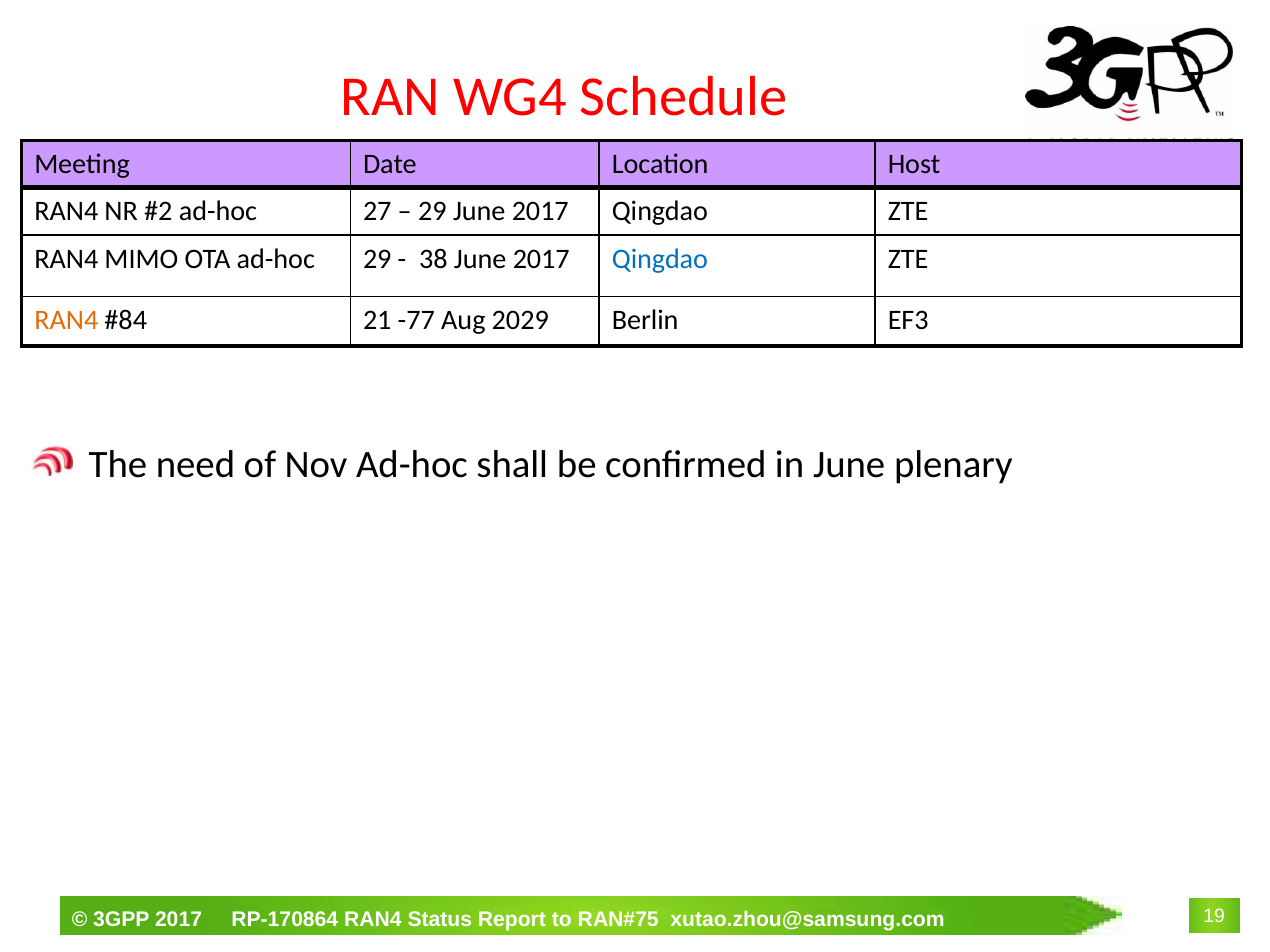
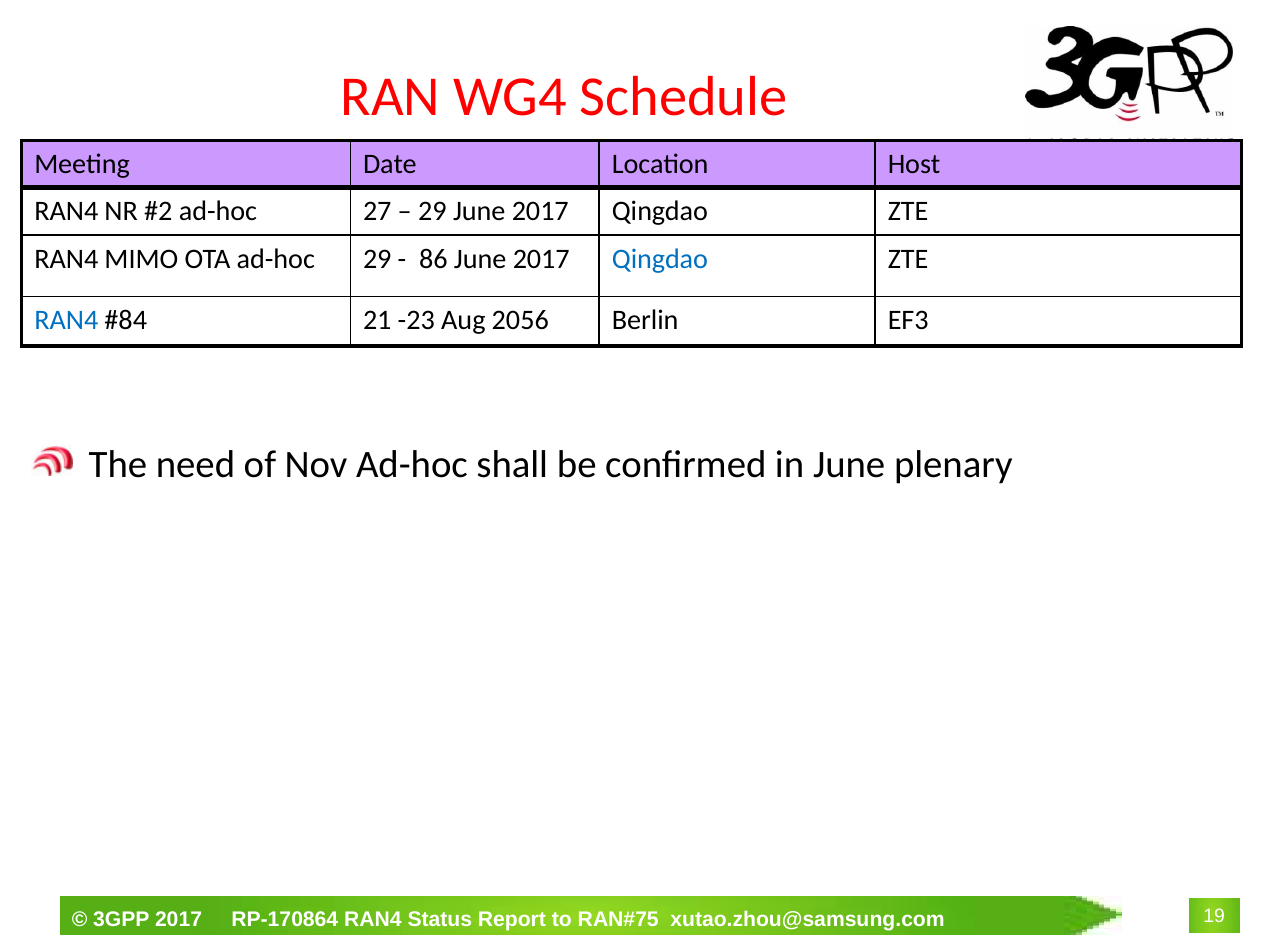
38: 38 -> 86
RAN4 at (66, 320) colour: orange -> blue
-77: -77 -> -23
2029: 2029 -> 2056
